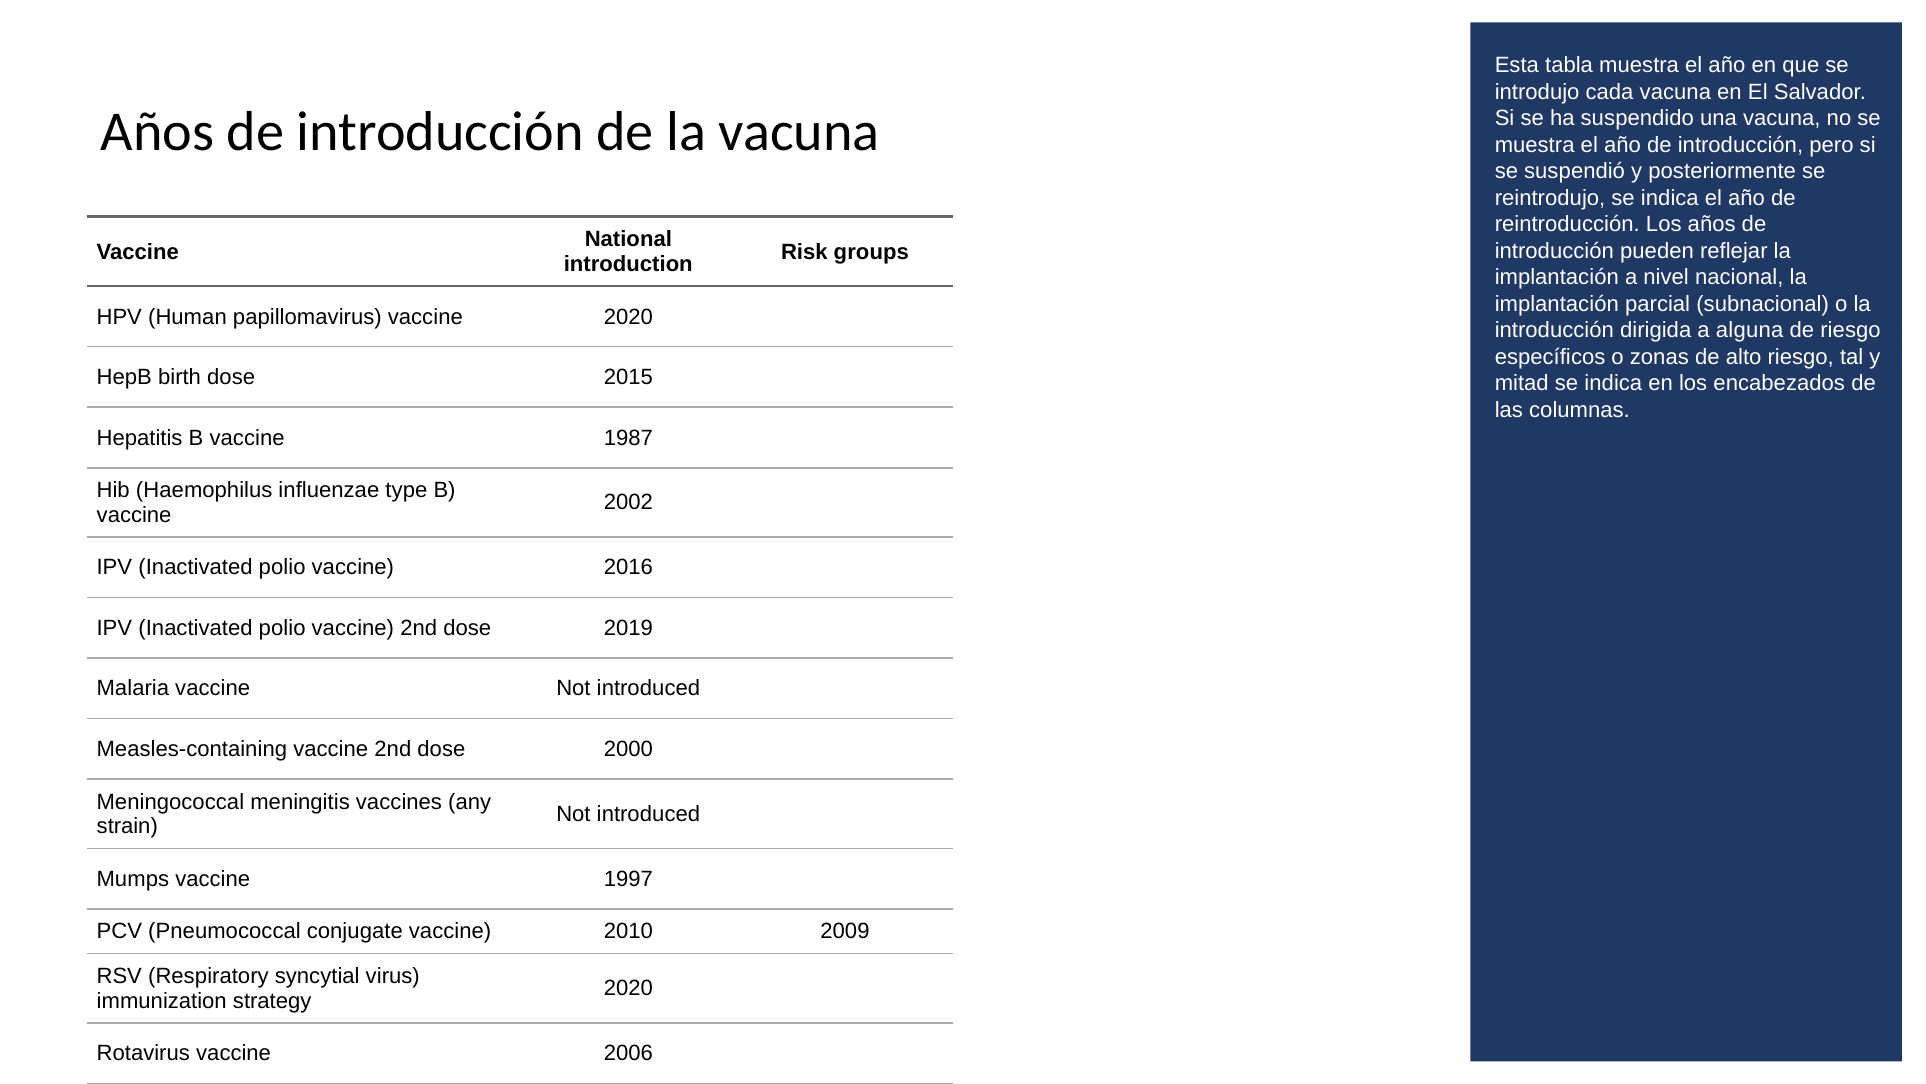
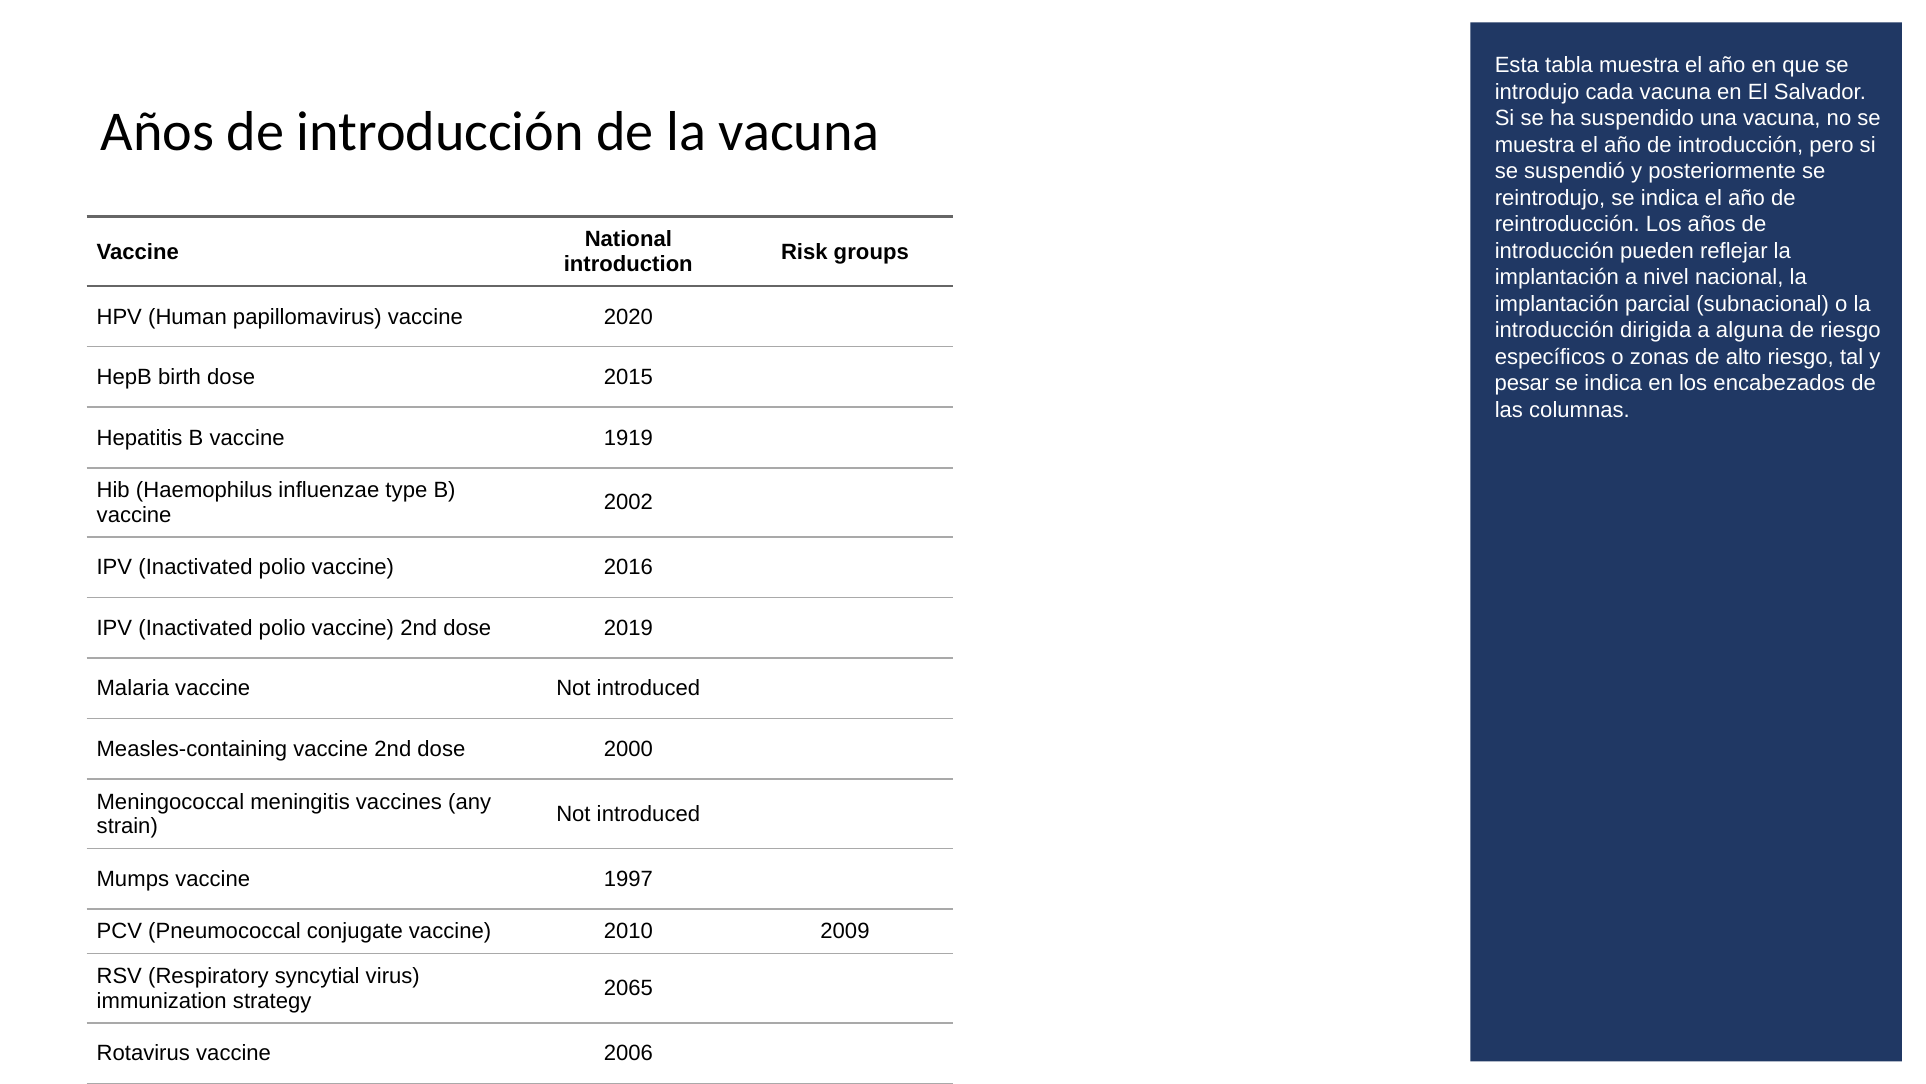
mitad: mitad -> pesar
1987: 1987 -> 1919
2020 at (628, 988): 2020 -> 2065
